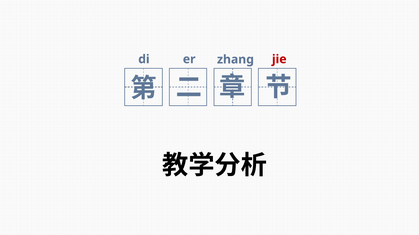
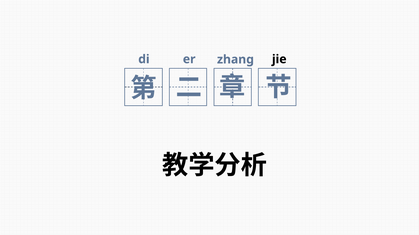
jie colour: red -> black
